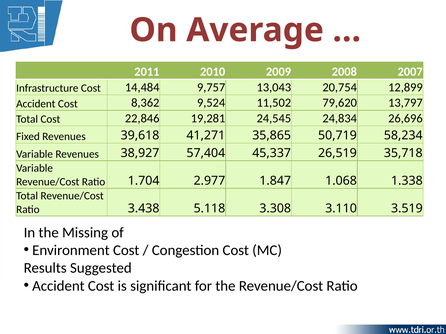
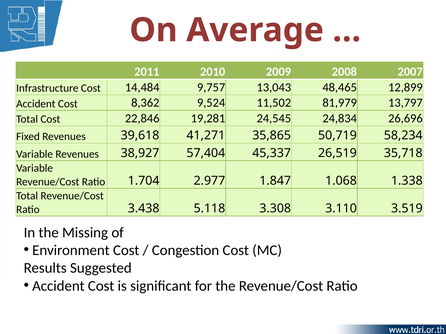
20,754: 20,754 -> 48,465
79,620: 79,620 -> 81,979
